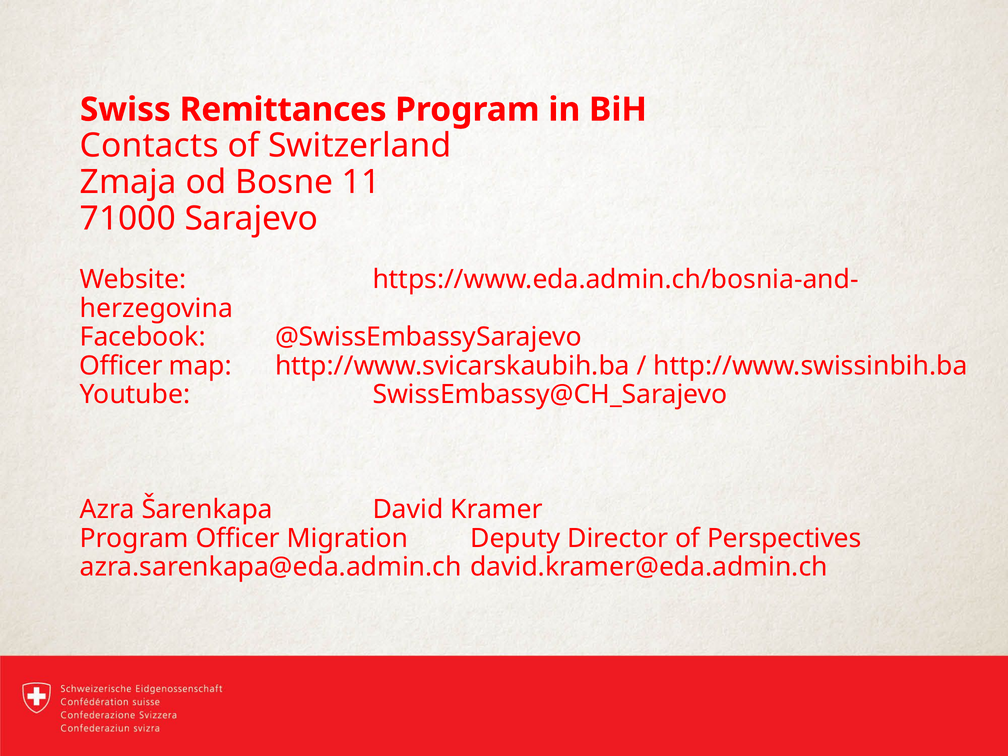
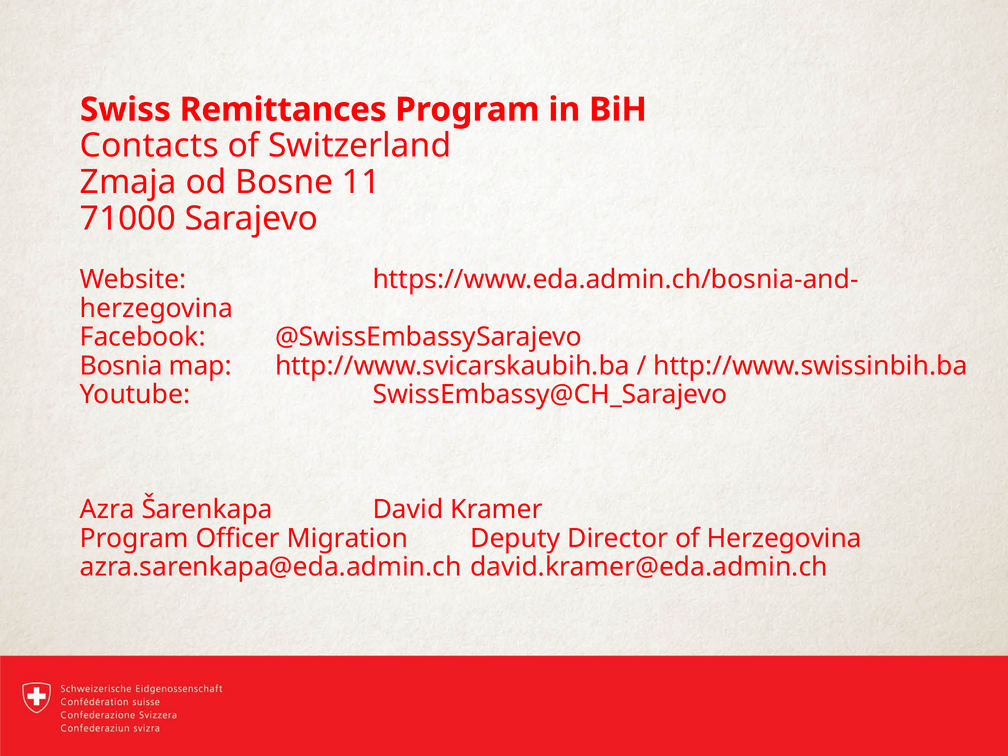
Officer at (121, 366): Officer -> Bosnia
of Perspectives: Perspectives -> Herzegovina
